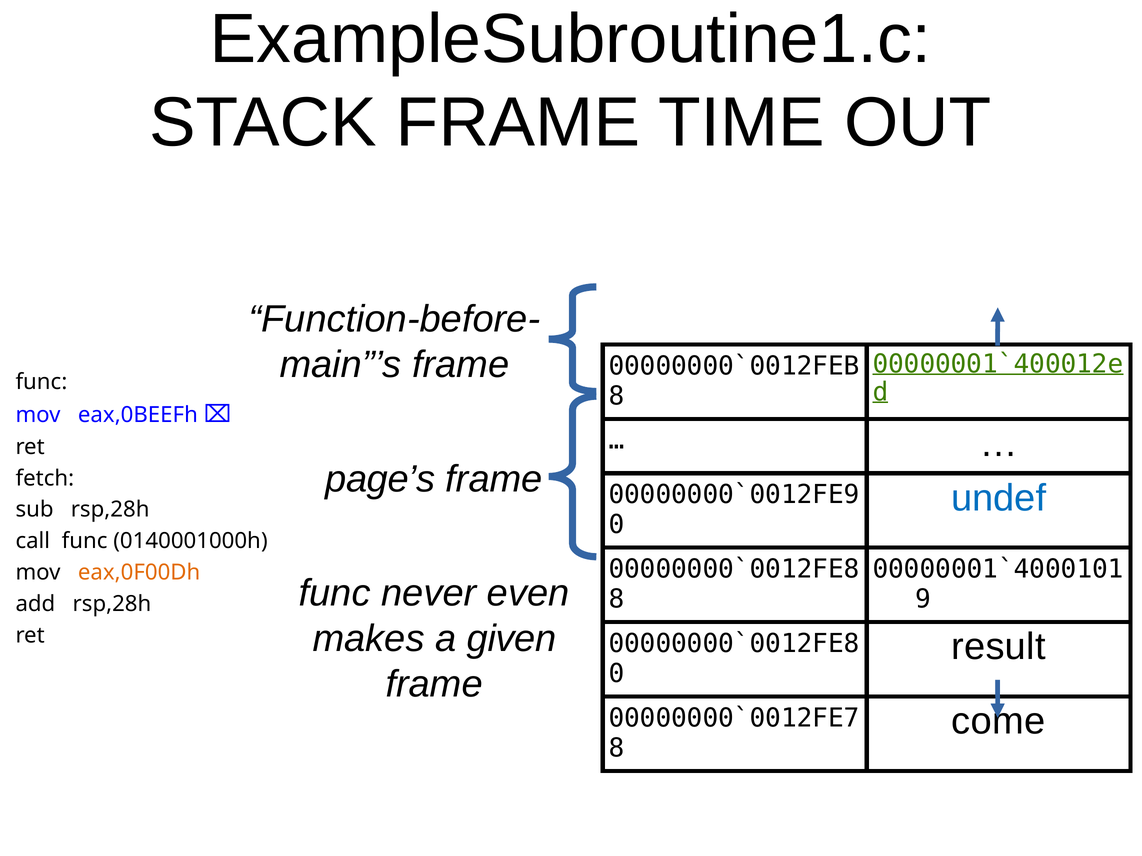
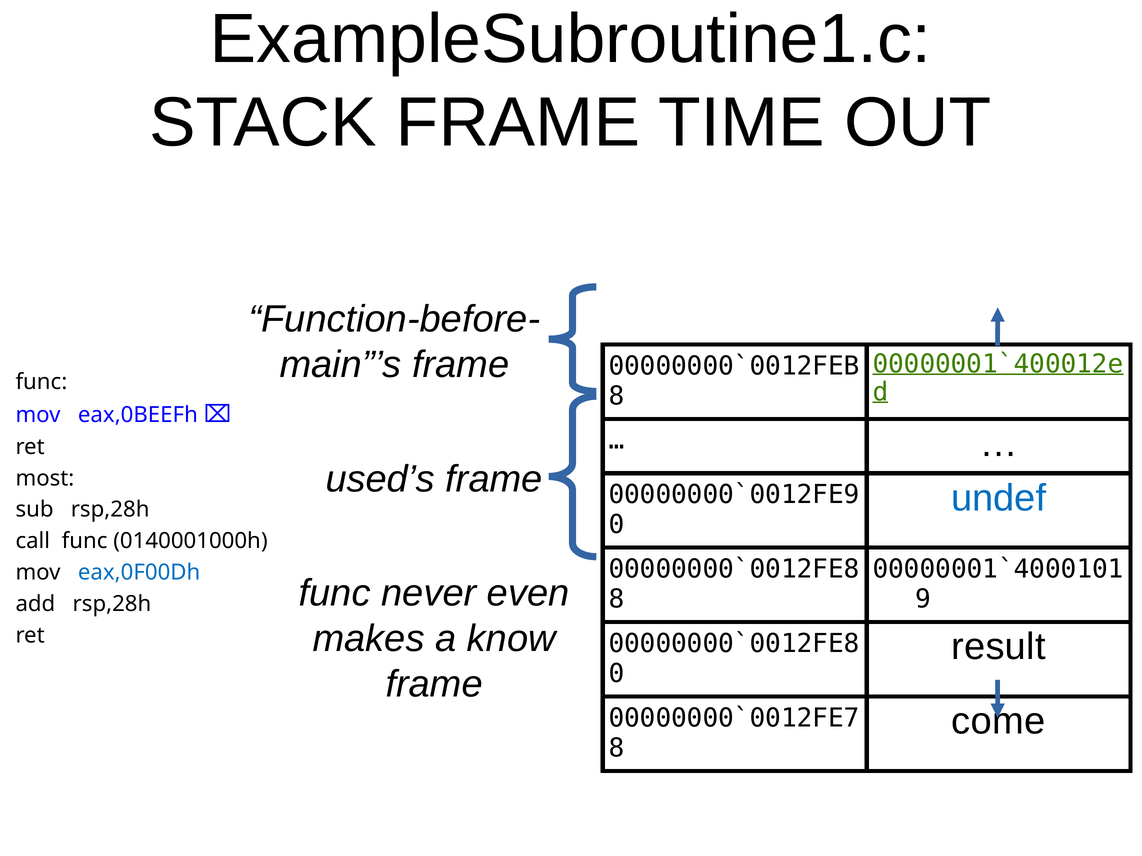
page’s: page’s -> used’s
fetch: fetch -> most
eax,0F00Dh colour: orange -> blue
given: given -> know
